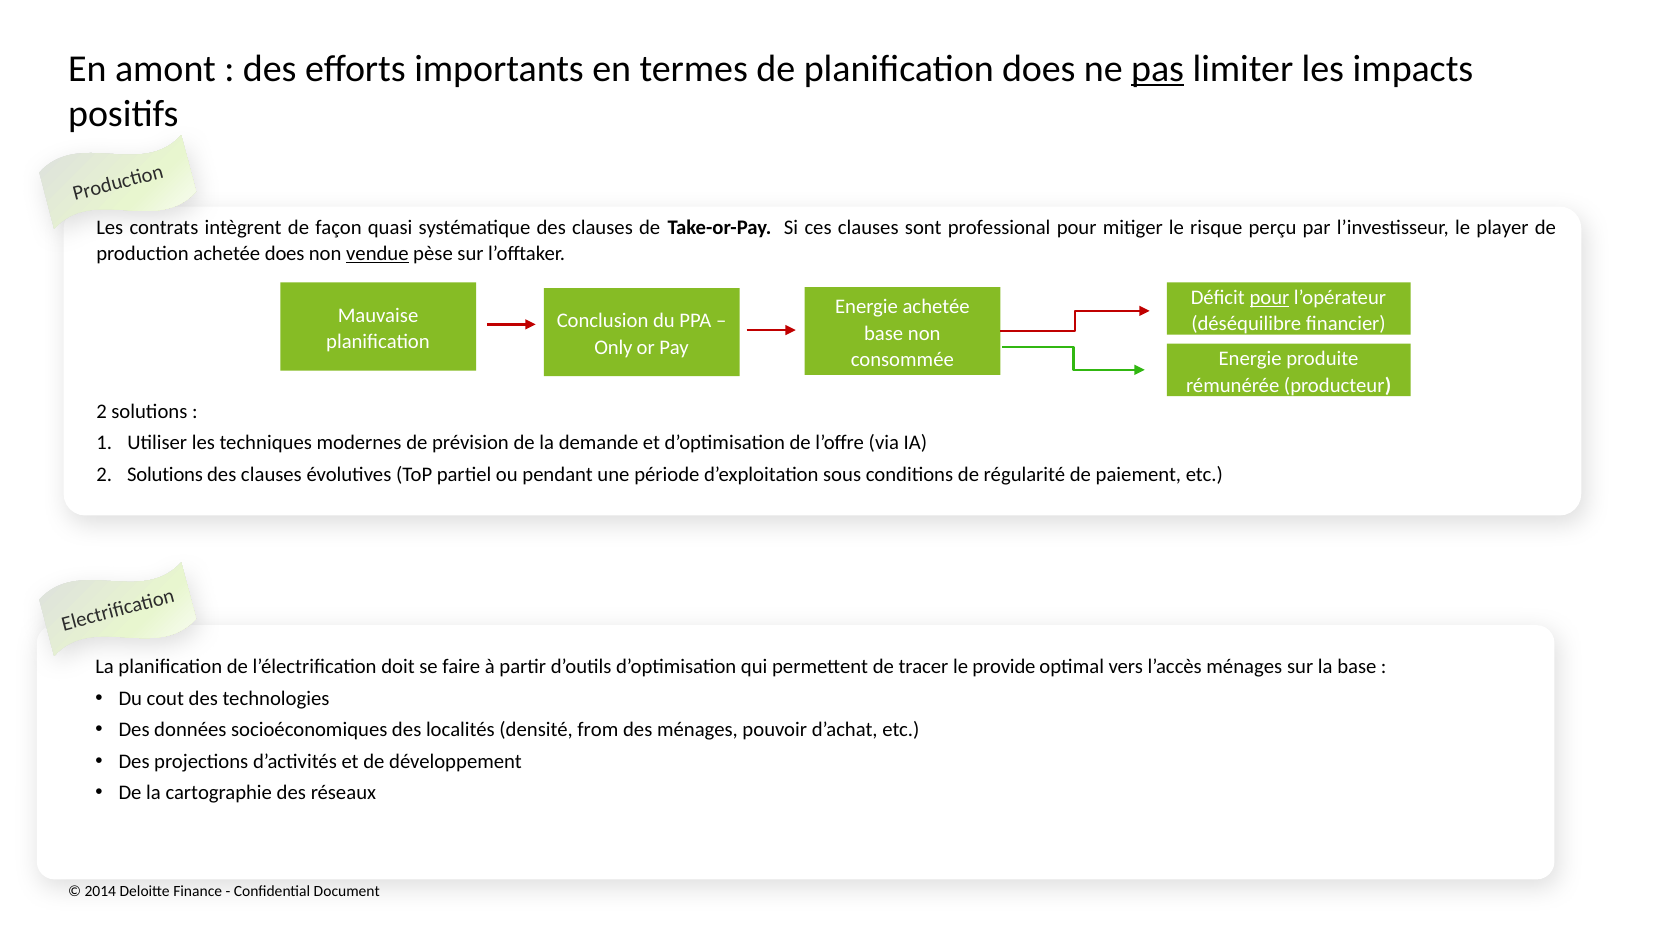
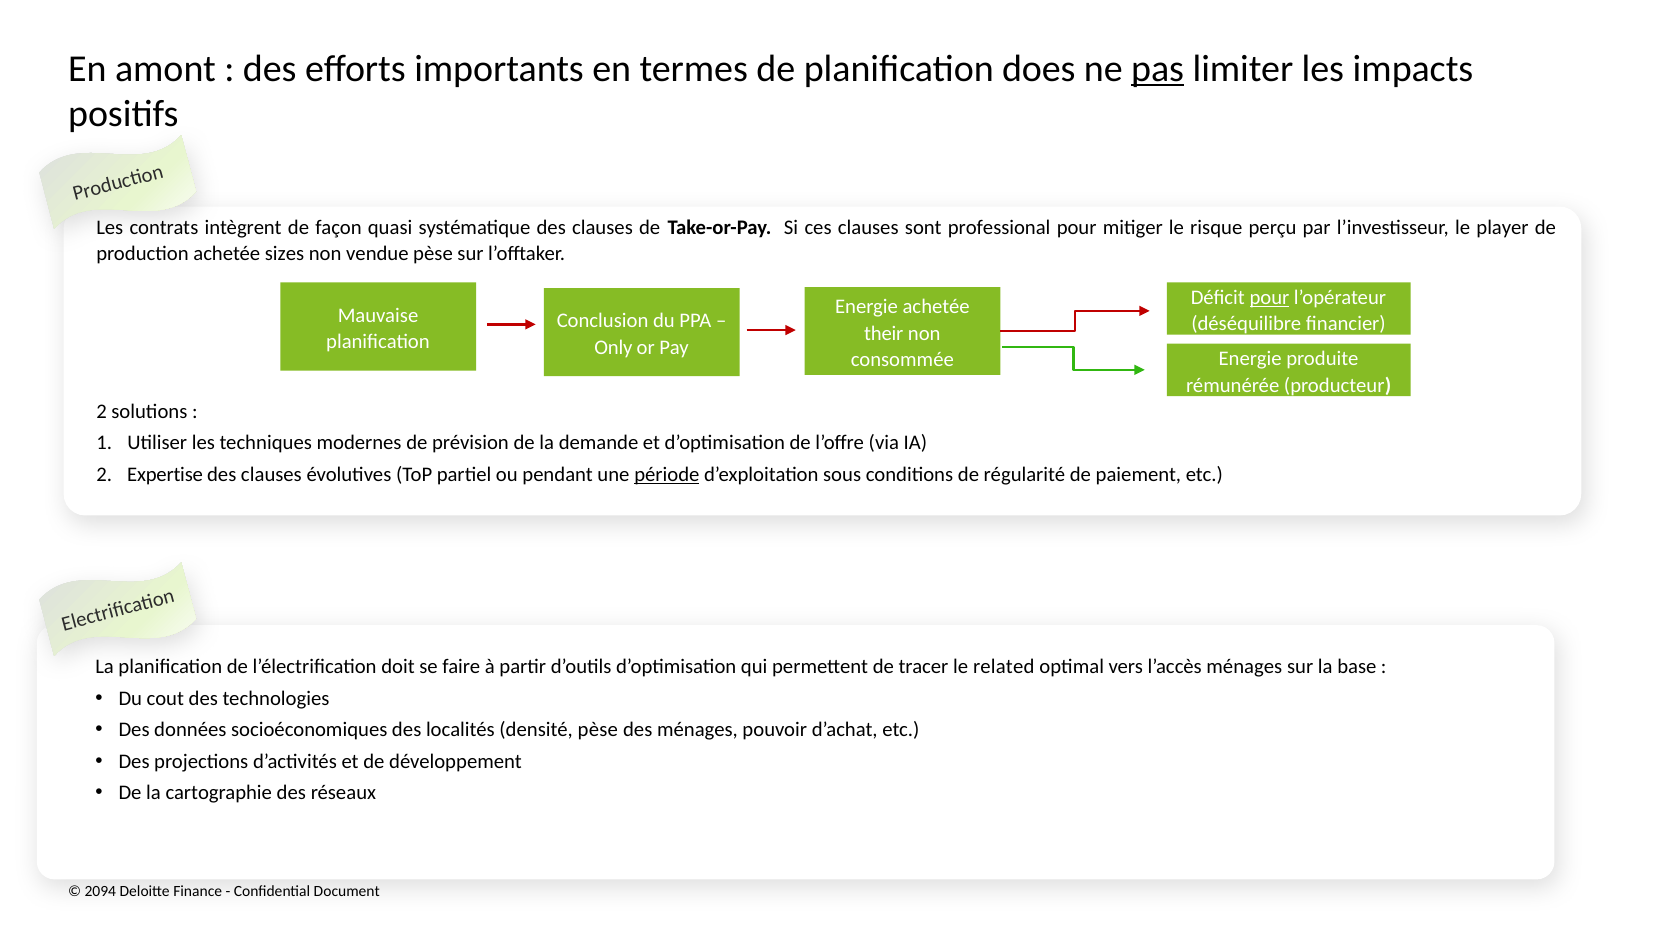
does at (285, 254): does -> sizes
vendue underline: present -> none
base at (884, 333): base -> their
Solutions at (165, 474): Solutions -> Expertise
période underline: none -> present
provide: provide -> related
densité from: from -> pèse
2014: 2014 -> 2094
